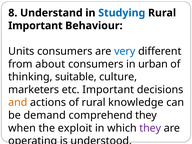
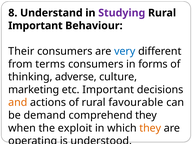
Studying colour: blue -> purple
Units: Units -> Their
about: about -> terms
urban: urban -> forms
suitable: suitable -> adverse
marketers: marketers -> marketing
knowledge: knowledge -> favourable
they at (150, 128) colour: purple -> orange
